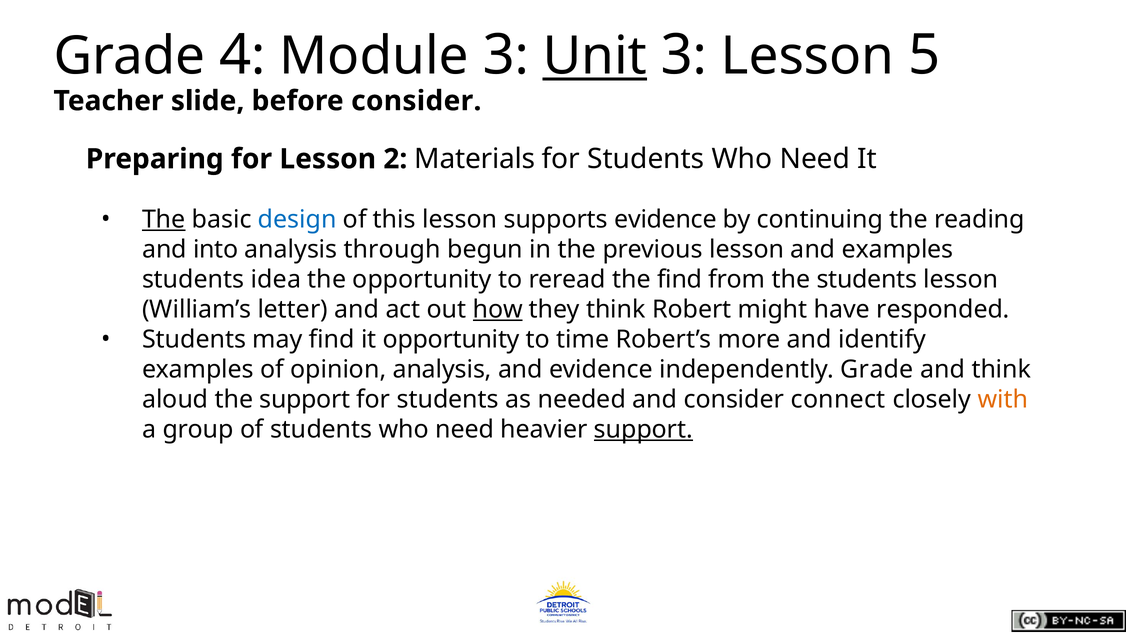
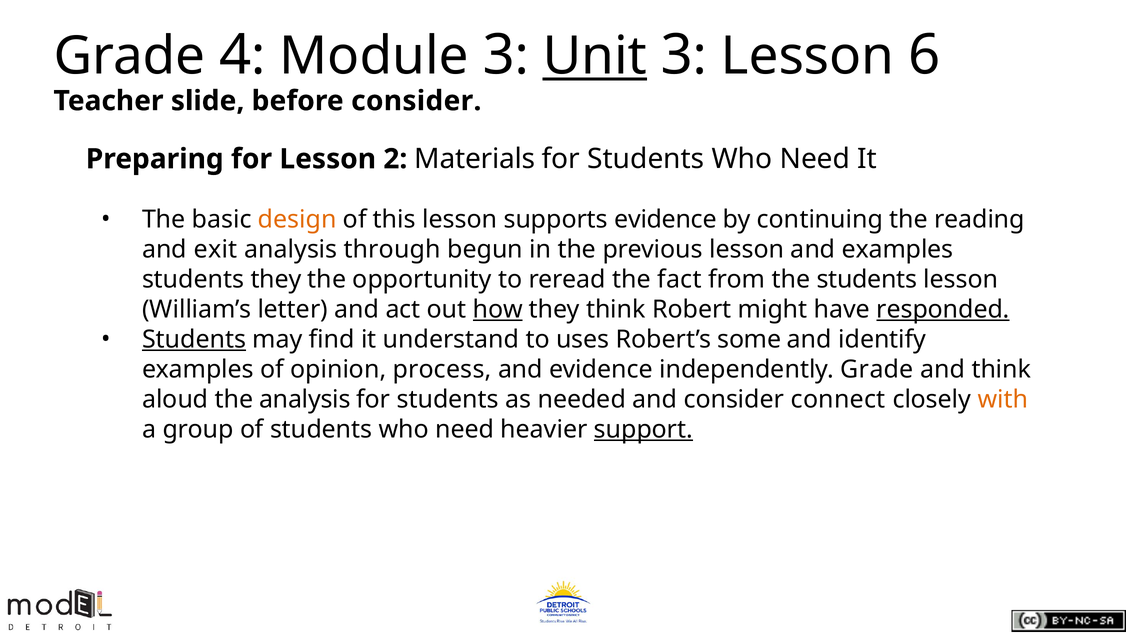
5: 5 -> 6
The at (164, 219) underline: present -> none
design colour: blue -> orange
into: into -> exit
students idea: idea -> they
the find: find -> fact
responded underline: none -> present
Students at (194, 339) underline: none -> present
it opportunity: opportunity -> understand
time: time -> uses
more: more -> some
opinion analysis: analysis -> process
the support: support -> analysis
